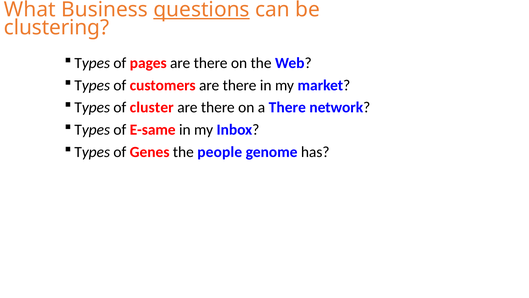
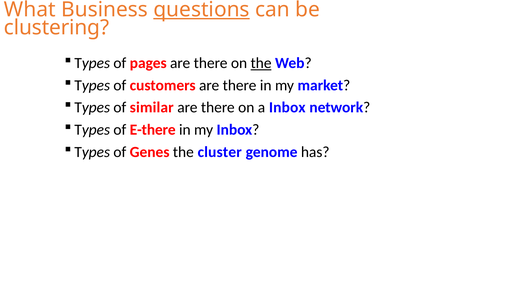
the at (261, 63) underline: none -> present
cluster: cluster -> similar
a There: There -> Inbox
E-same: E-same -> E-there
people: people -> cluster
